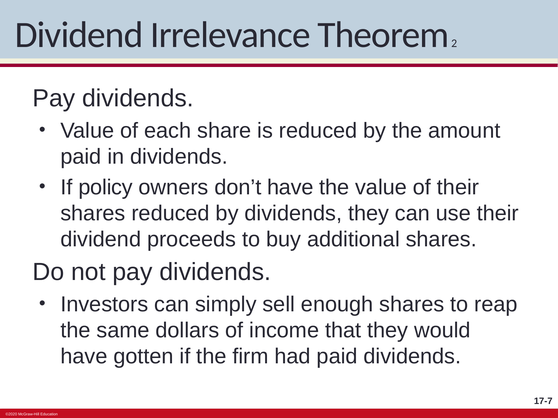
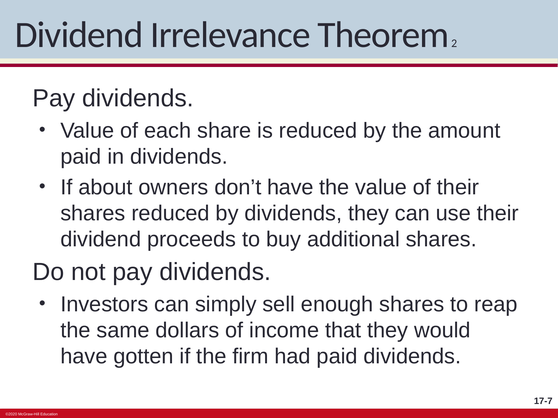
policy: policy -> about
